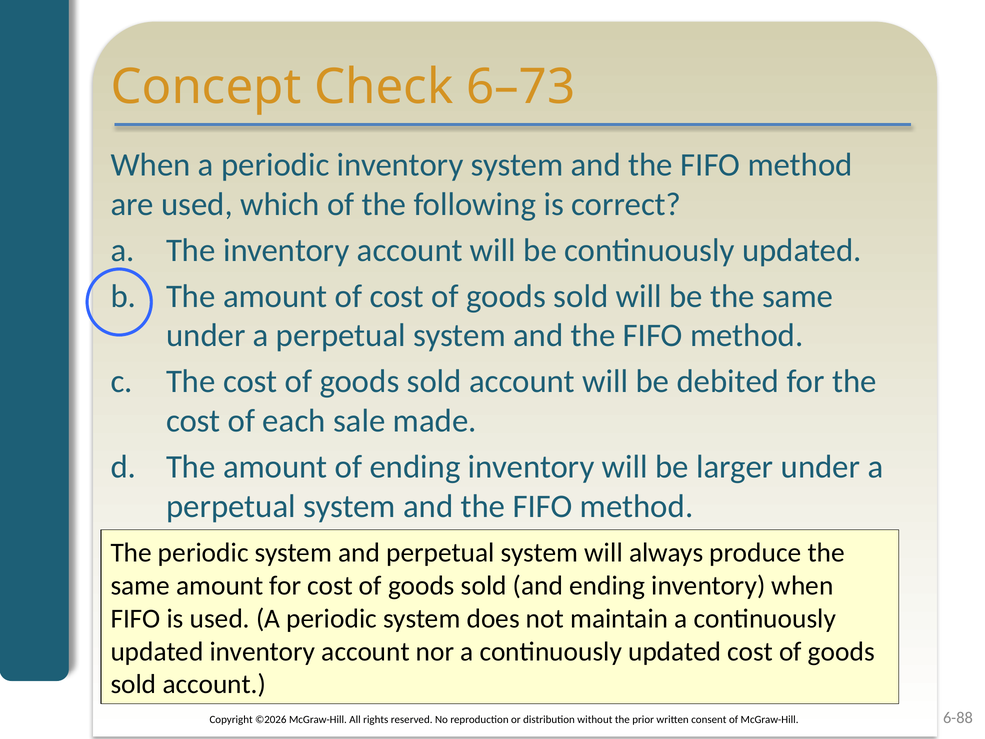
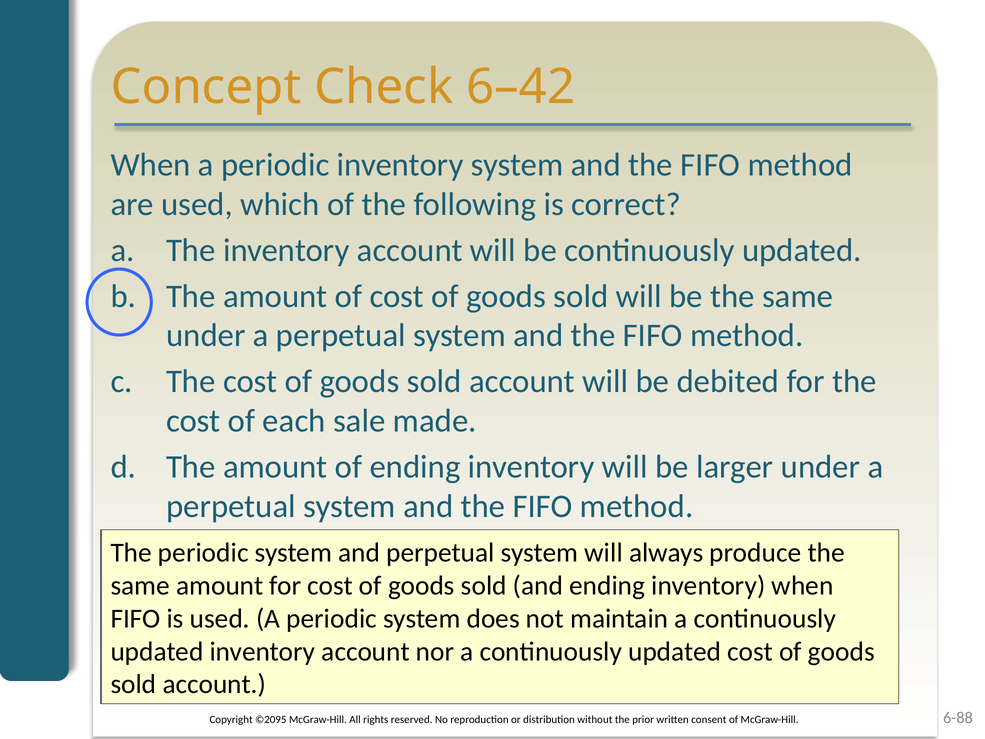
6–73: 6–73 -> 6–42
©2026: ©2026 -> ©2095
